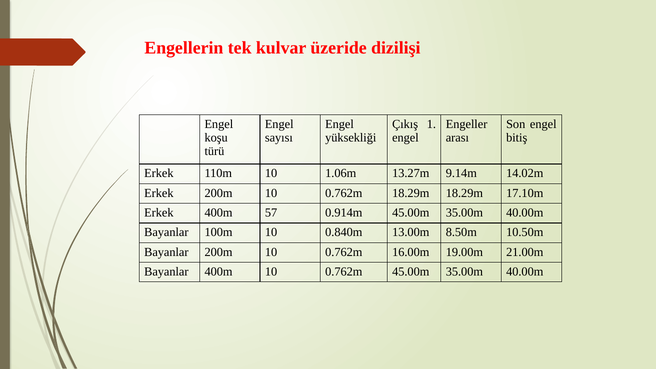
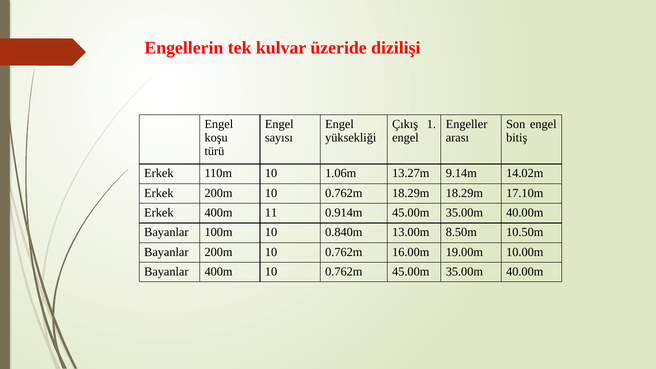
57: 57 -> 11
21.00m: 21.00m -> 10.00m
